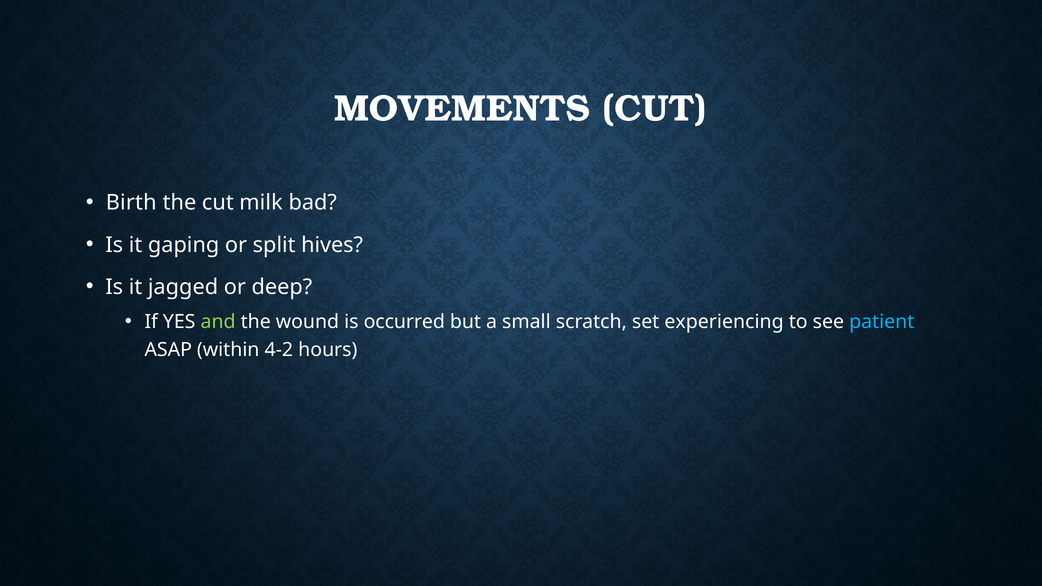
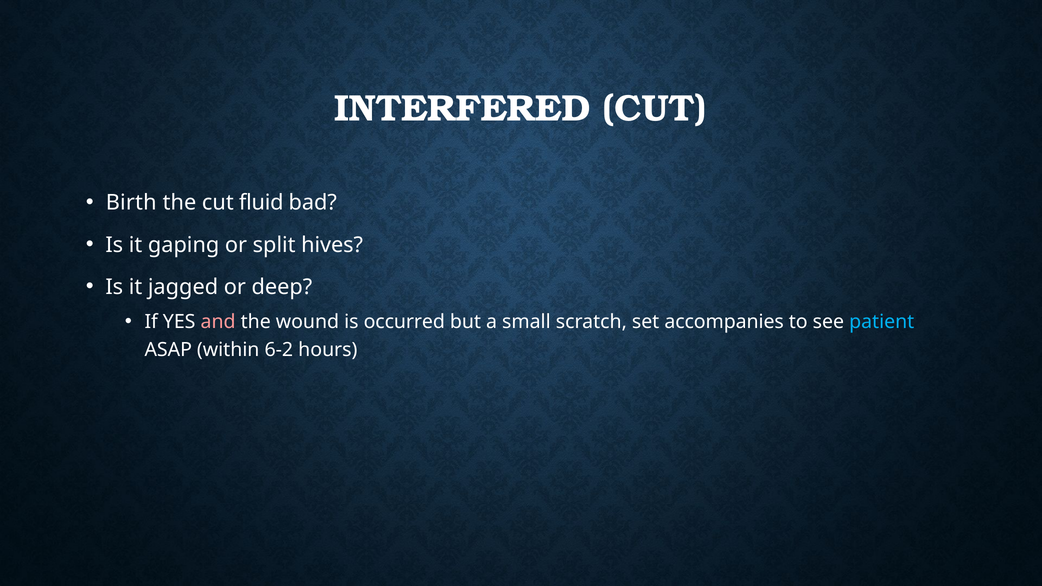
MOVEMENTS: MOVEMENTS -> INTERFERED
milk: milk -> fluid
and colour: light green -> pink
experiencing: experiencing -> accompanies
4-2: 4-2 -> 6-2
